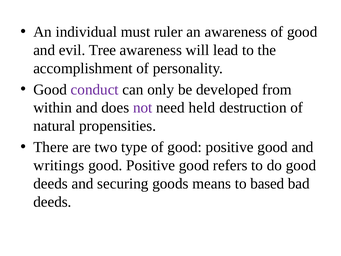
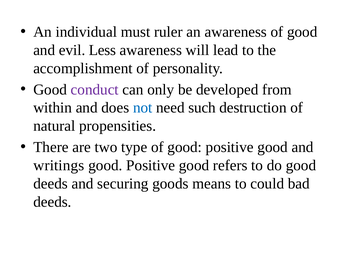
Tree: Tree -> Less
not colour: purple -> blue
held: held -> such
based: based -> could
